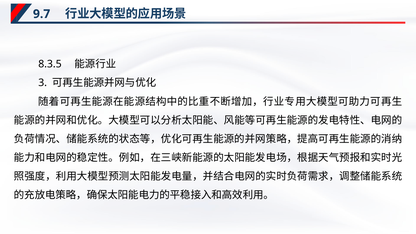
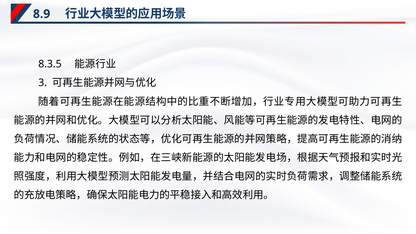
9.7: 9.7 -> 8.9
